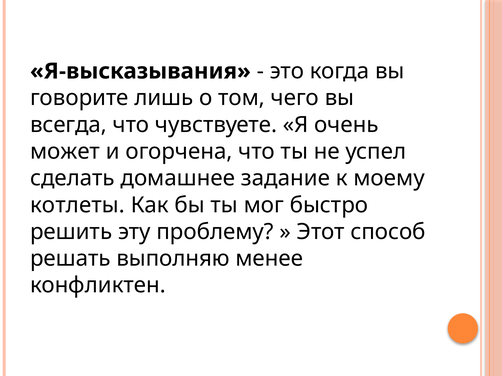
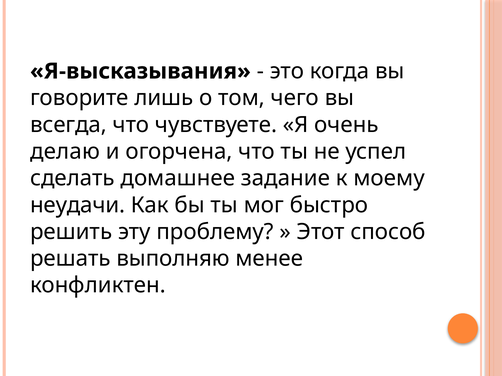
может: может -> делаю
котлеты: котлеты -> неудачи
